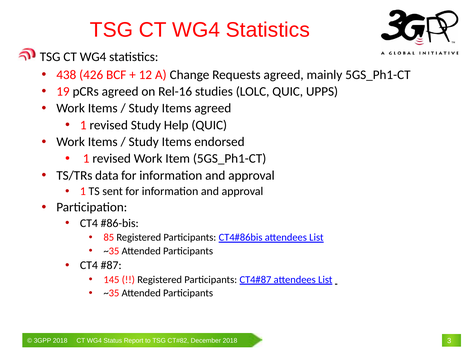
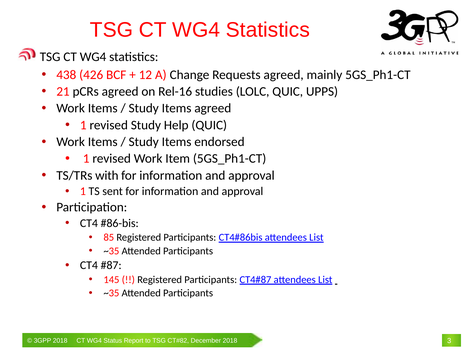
19: 19 -> 21
data: data -> with
